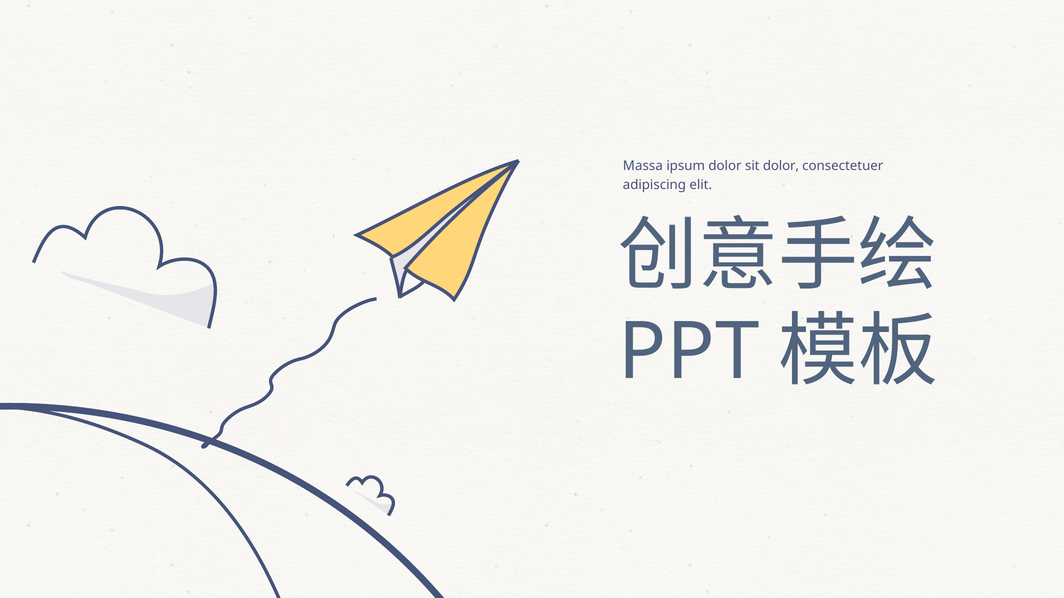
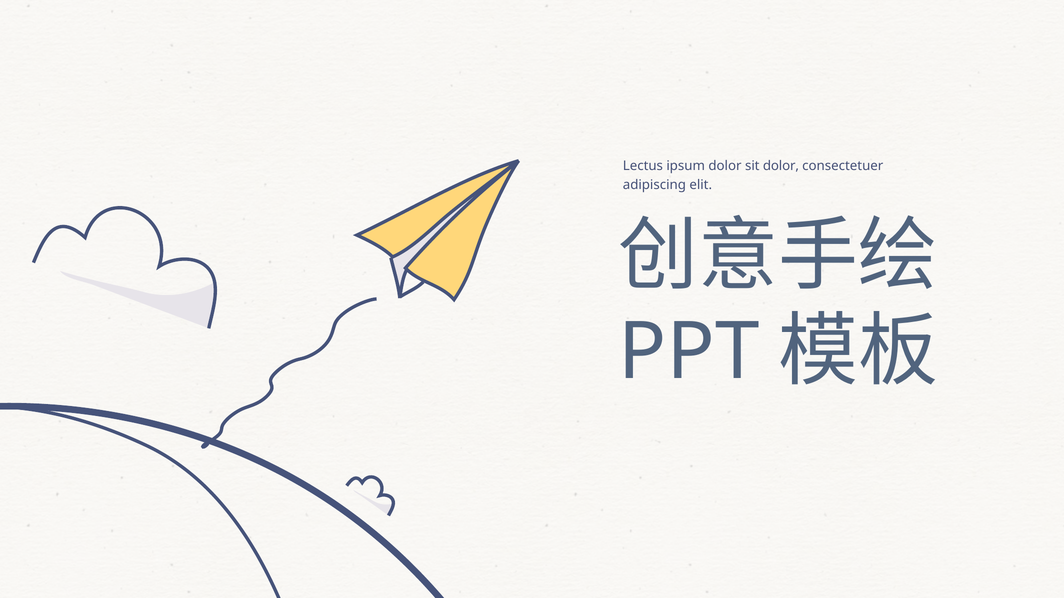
Massa: Massa -> Lectus
